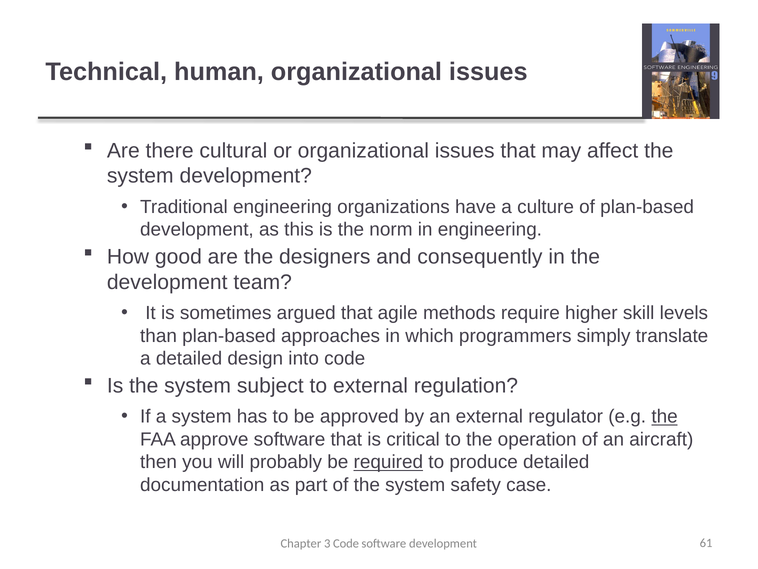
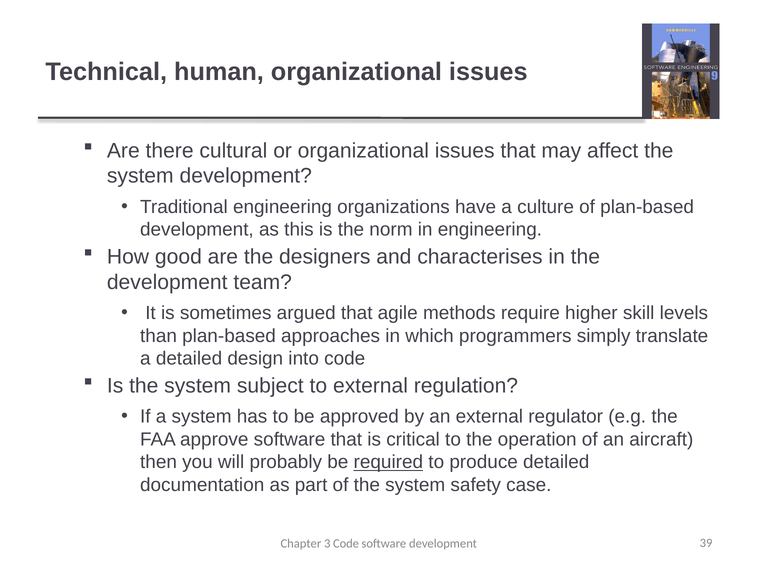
consequently: consequently -> characterises
the at (665, 416) underline: present -> none
61: 61 -> 39
